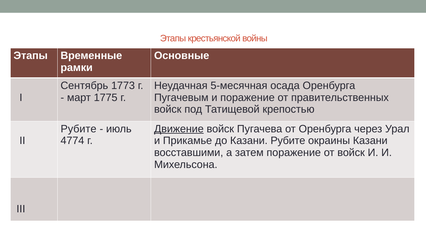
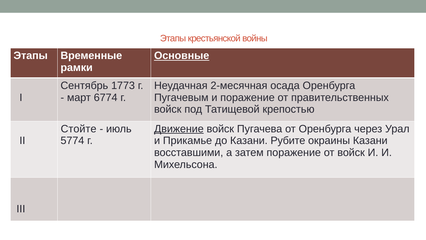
Основные underline: none -> present
5-месячная: 5-месячная -> 2-месячная
1775: 1775 -> 6774
Рубите at (79, 129): Рубите -> Стойте
4774: 4774 -> 5774
